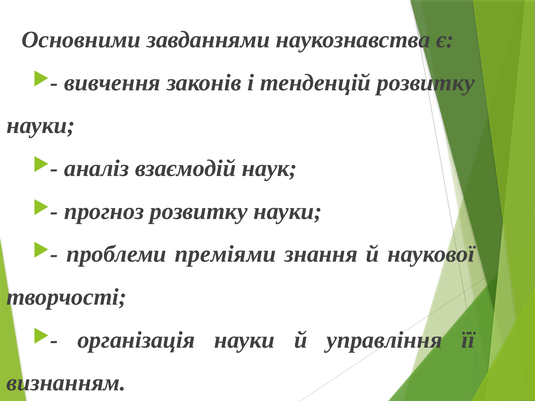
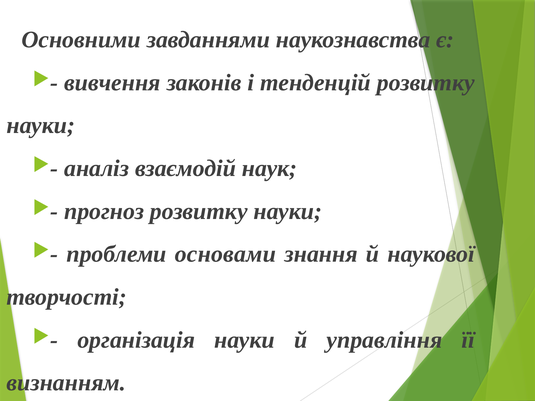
преміями: преміями -> основами
